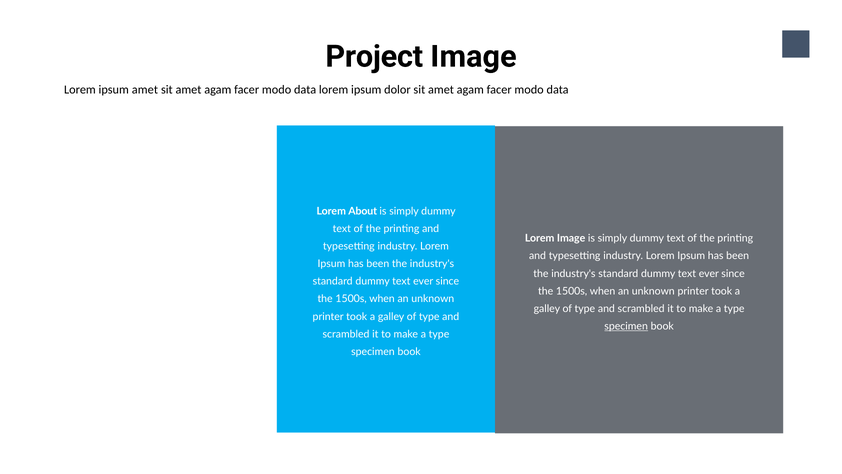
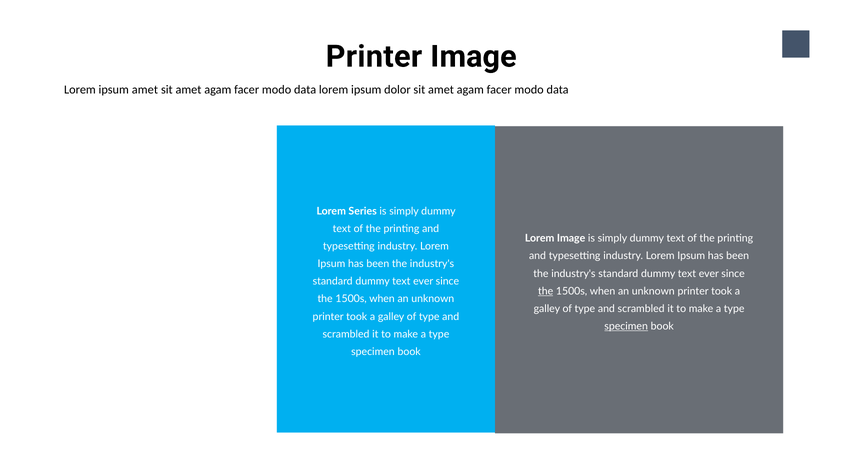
Project at (374, 56): Project -> Printer
About: About -> Series
the at (546, 291) underline: none -> present
